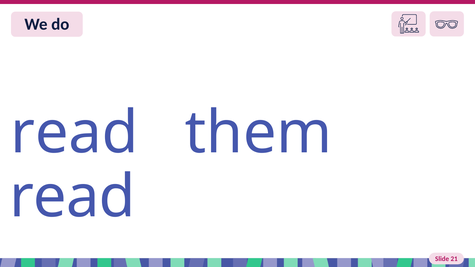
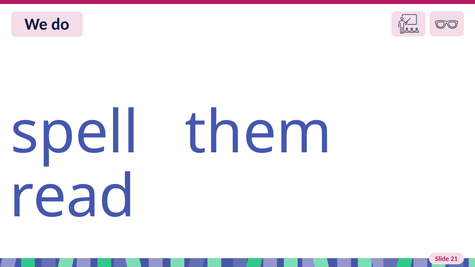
read at (74, 133): read -> spell
